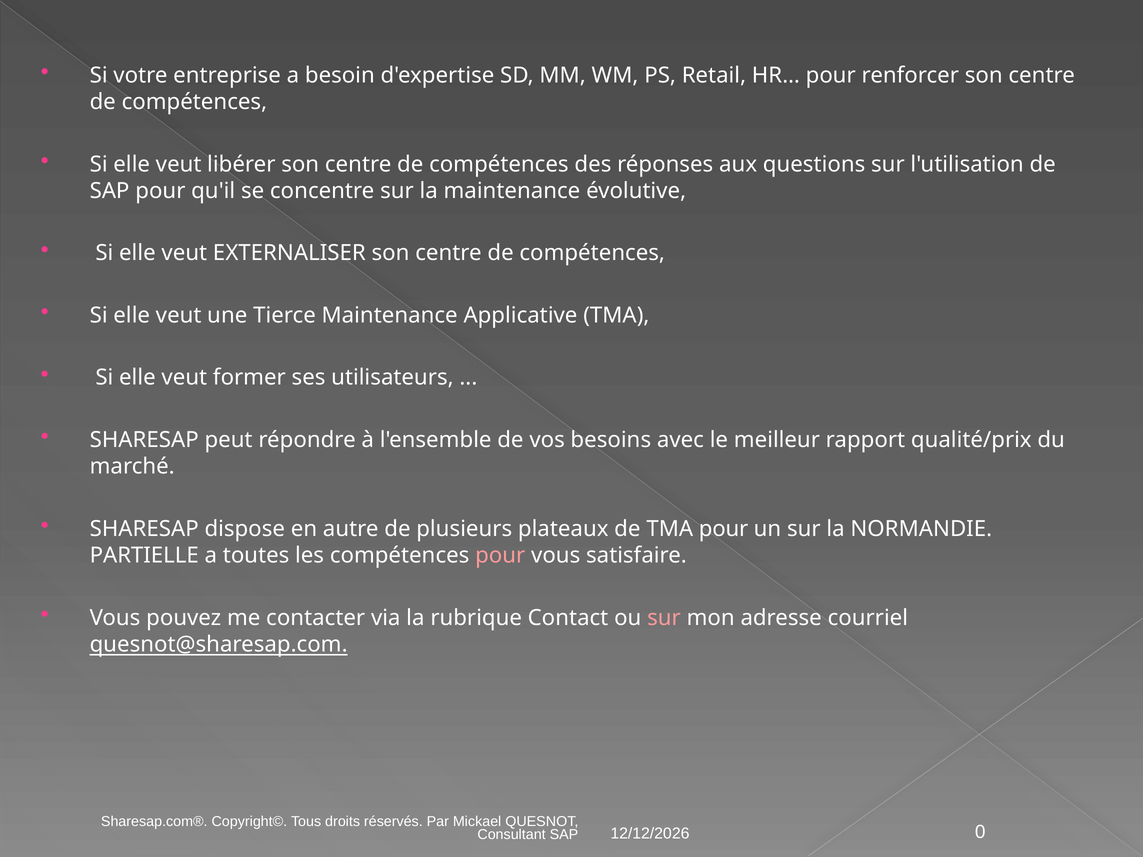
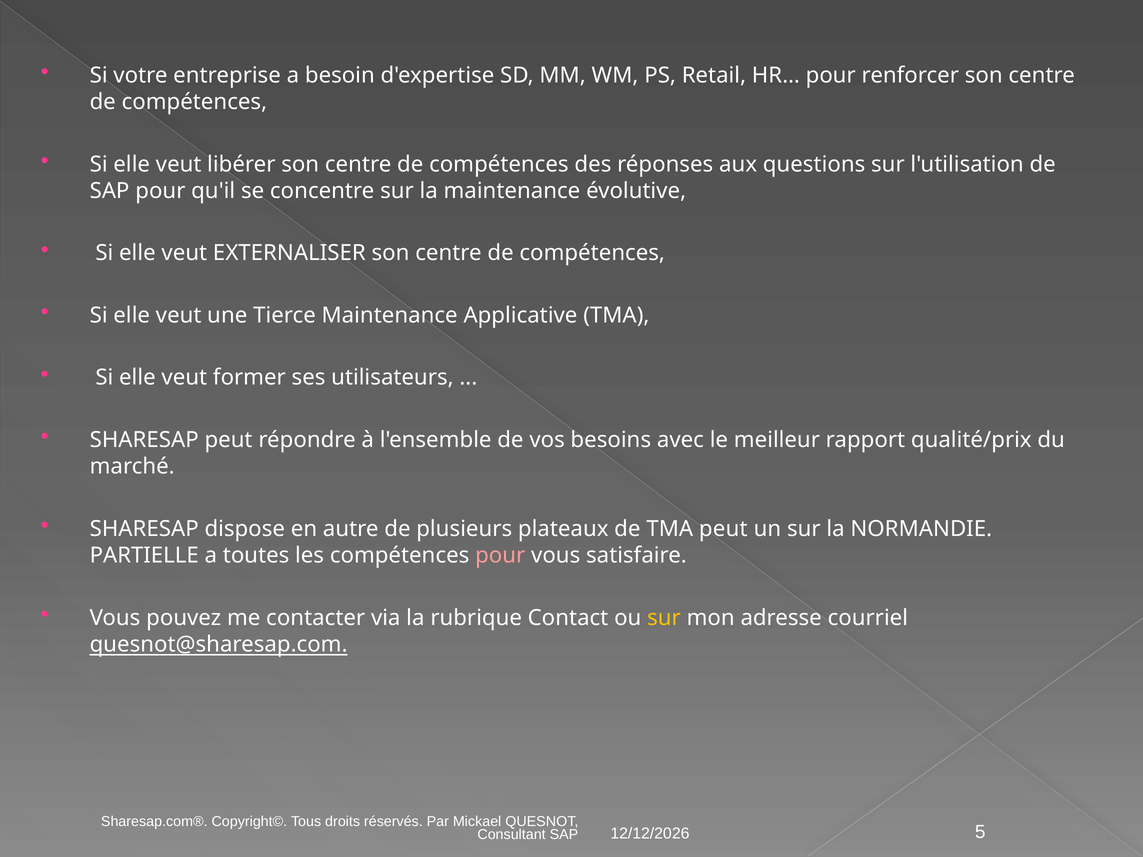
TMA pour: pour -> peut
sur at (664, 618) colour: pink -> yellow
0: 0 -> 5
